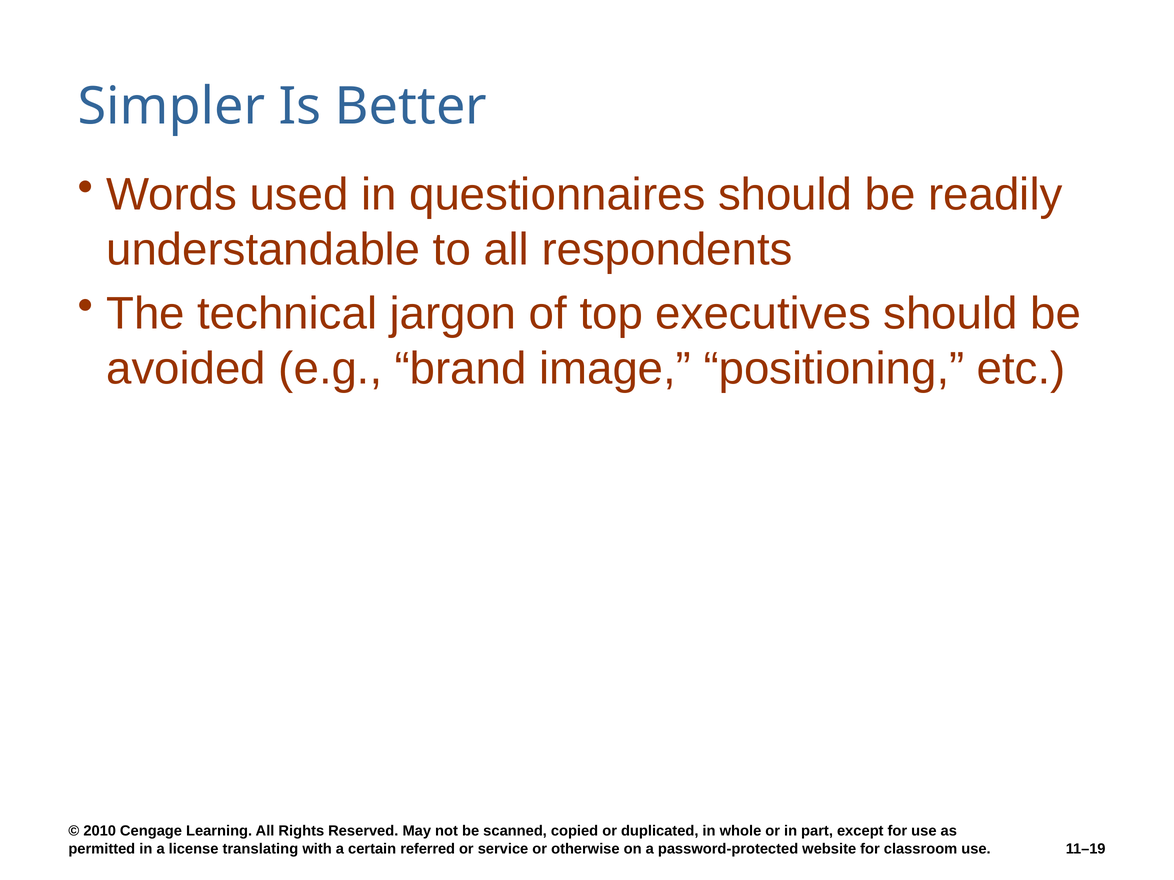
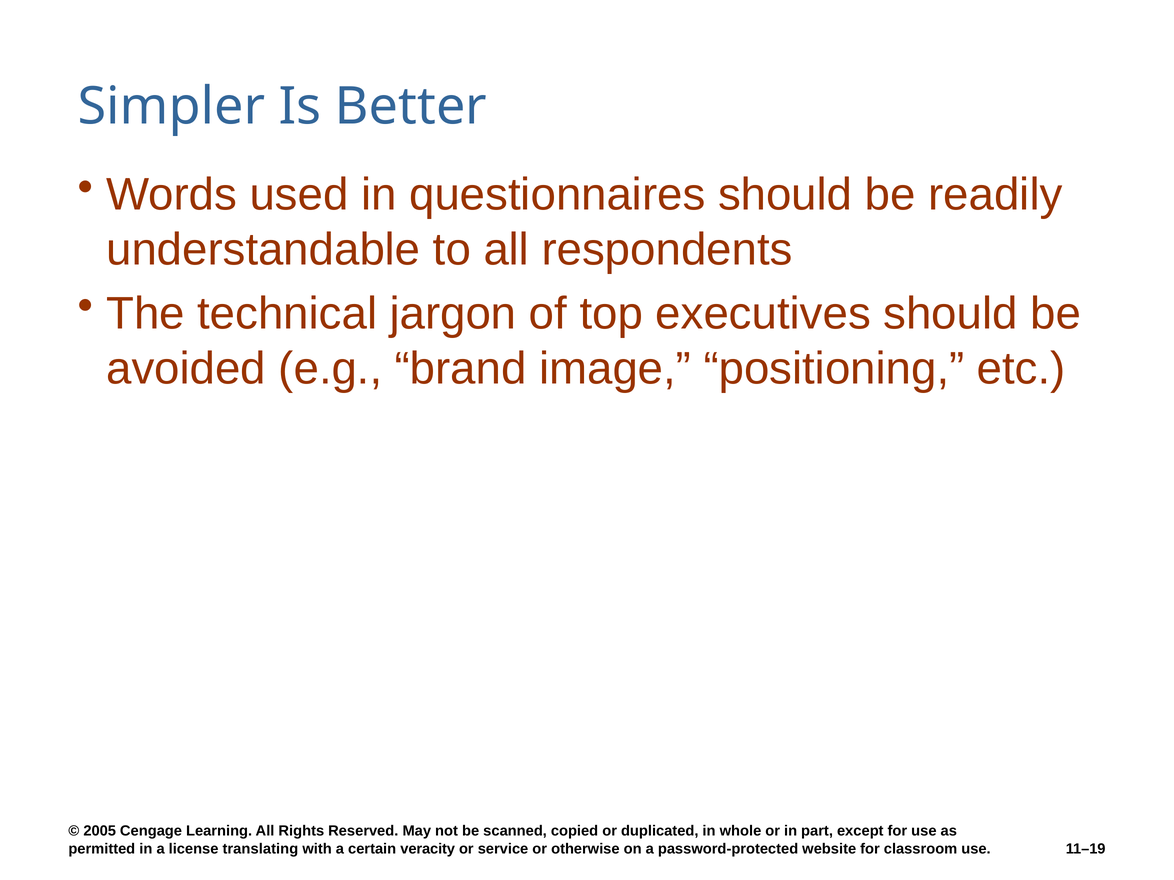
2010: 2010 -> 2005
referred: referred -> veracity
